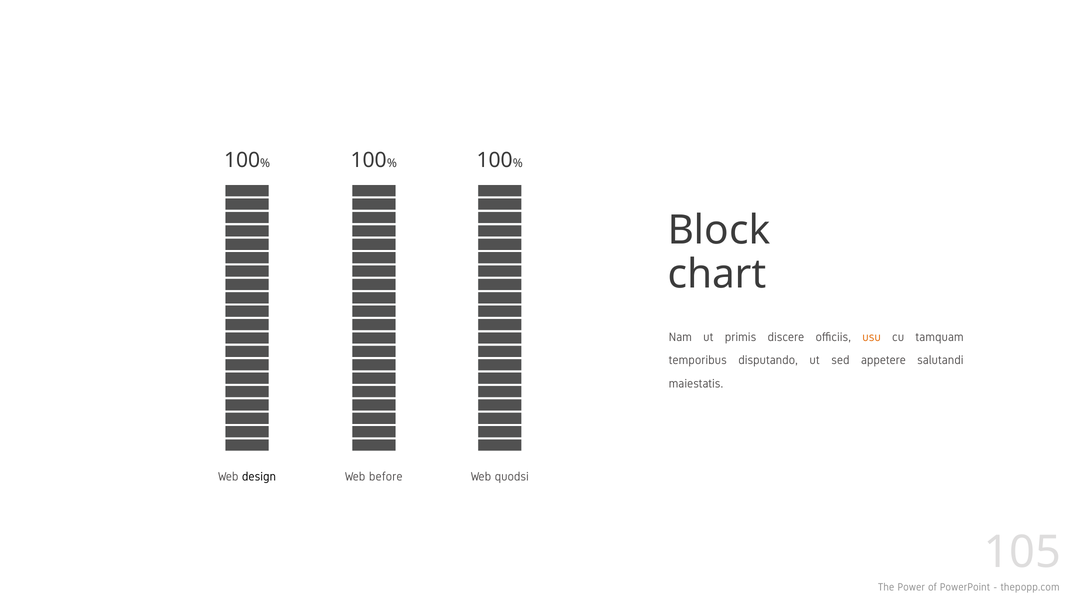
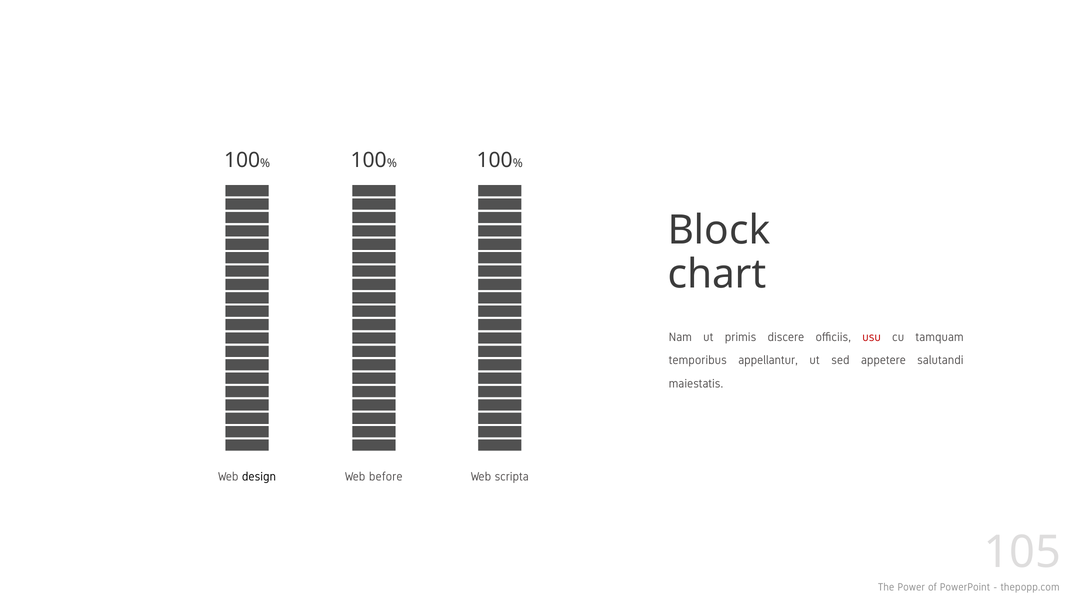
usu colour: orange -> red
disputando: disputando -> appellantur
quodsi: quodsi -> scripta
